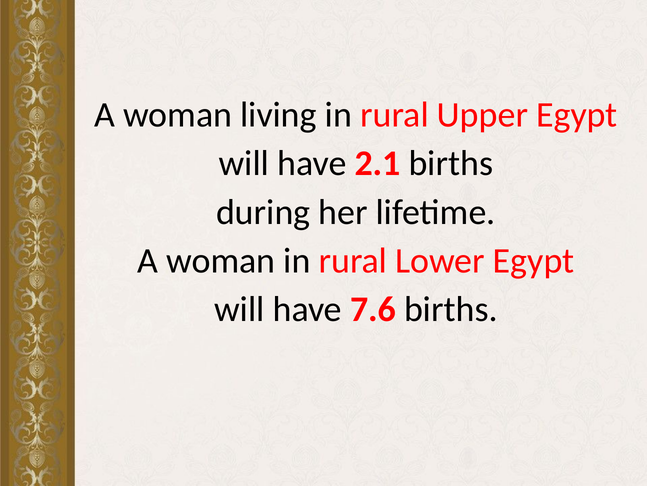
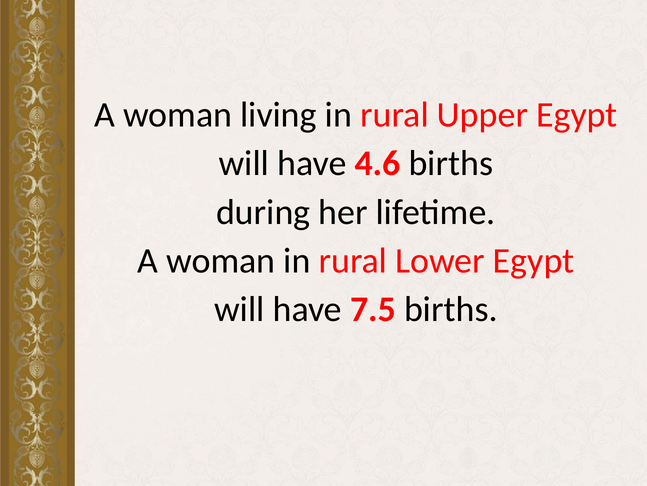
2.1: 2.1 -> 4.6
7.6: 7.6 -> 7.5
